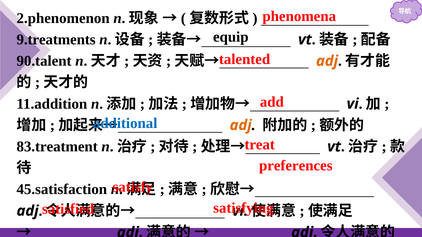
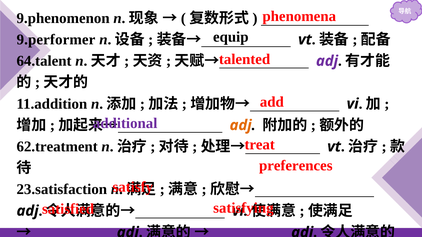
2.phenomenon: 2.phenomenon -> 9.phenomenon
9.treatments: 9.treatments -> 9.performer
90.talent: 90.talent -> 64.talent
adj at (327, 61) colour: orange -> purple
additional colour: blue -> purple
83.treatment: 83.treatment -> 62.treatment
45.satisfaction: 45.satisfaction -> 23.satisfaction
